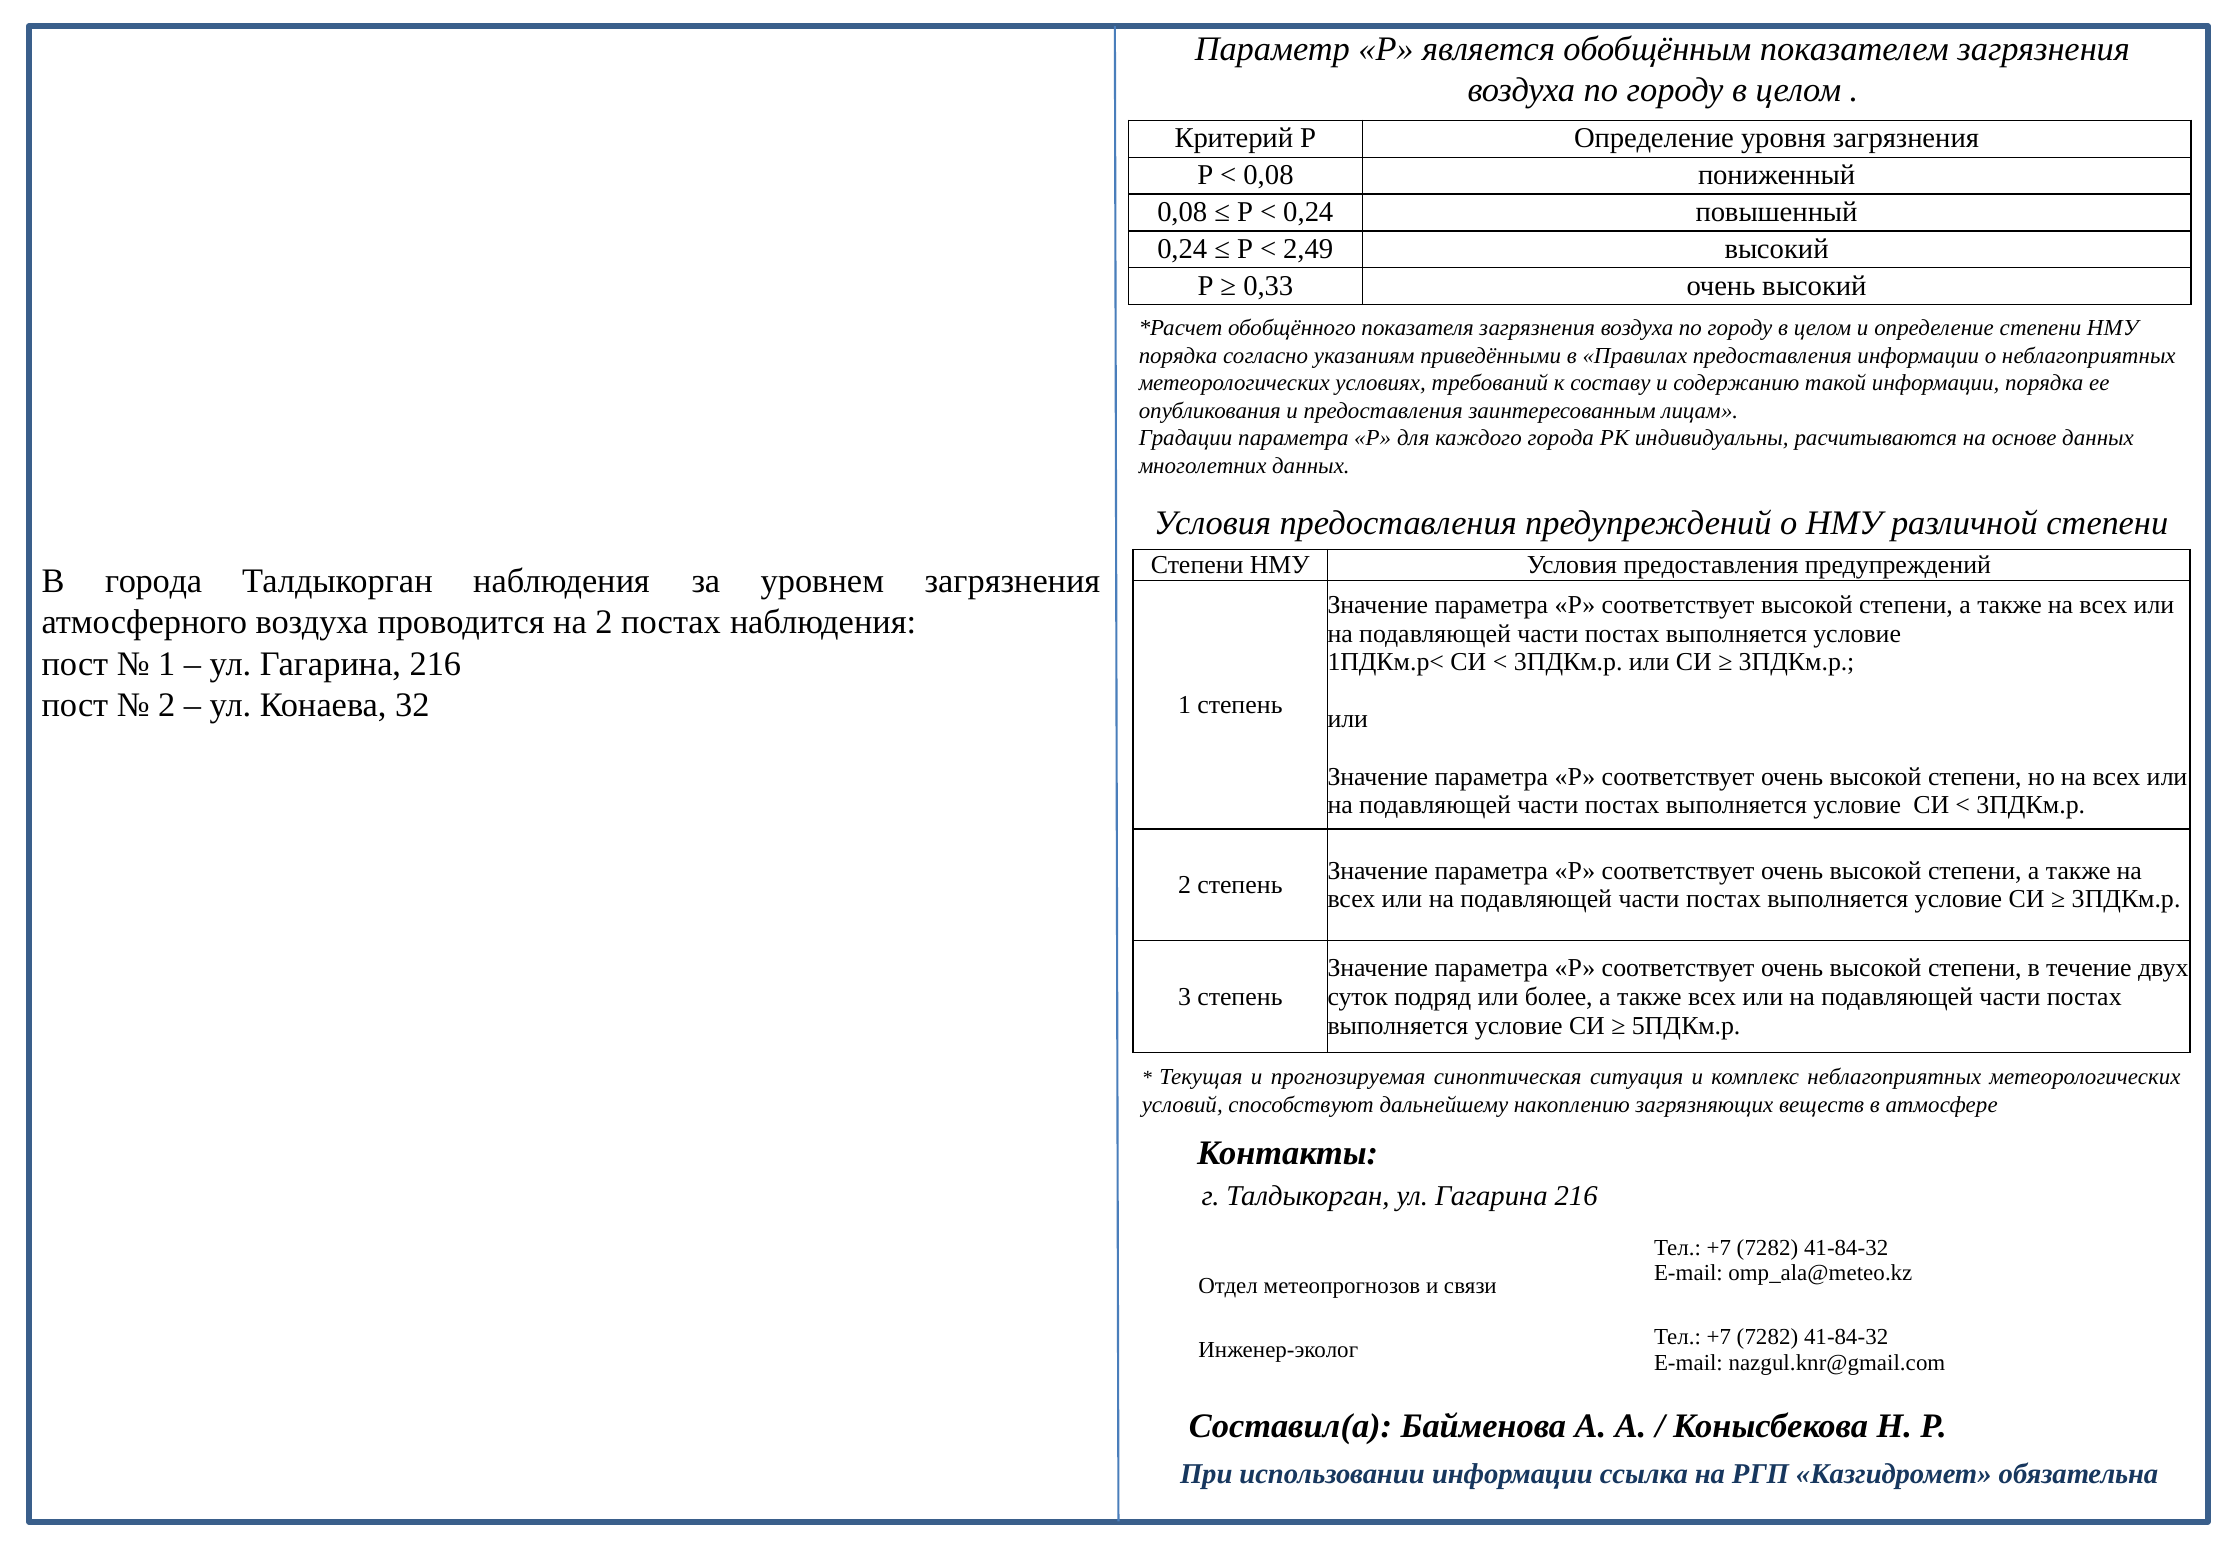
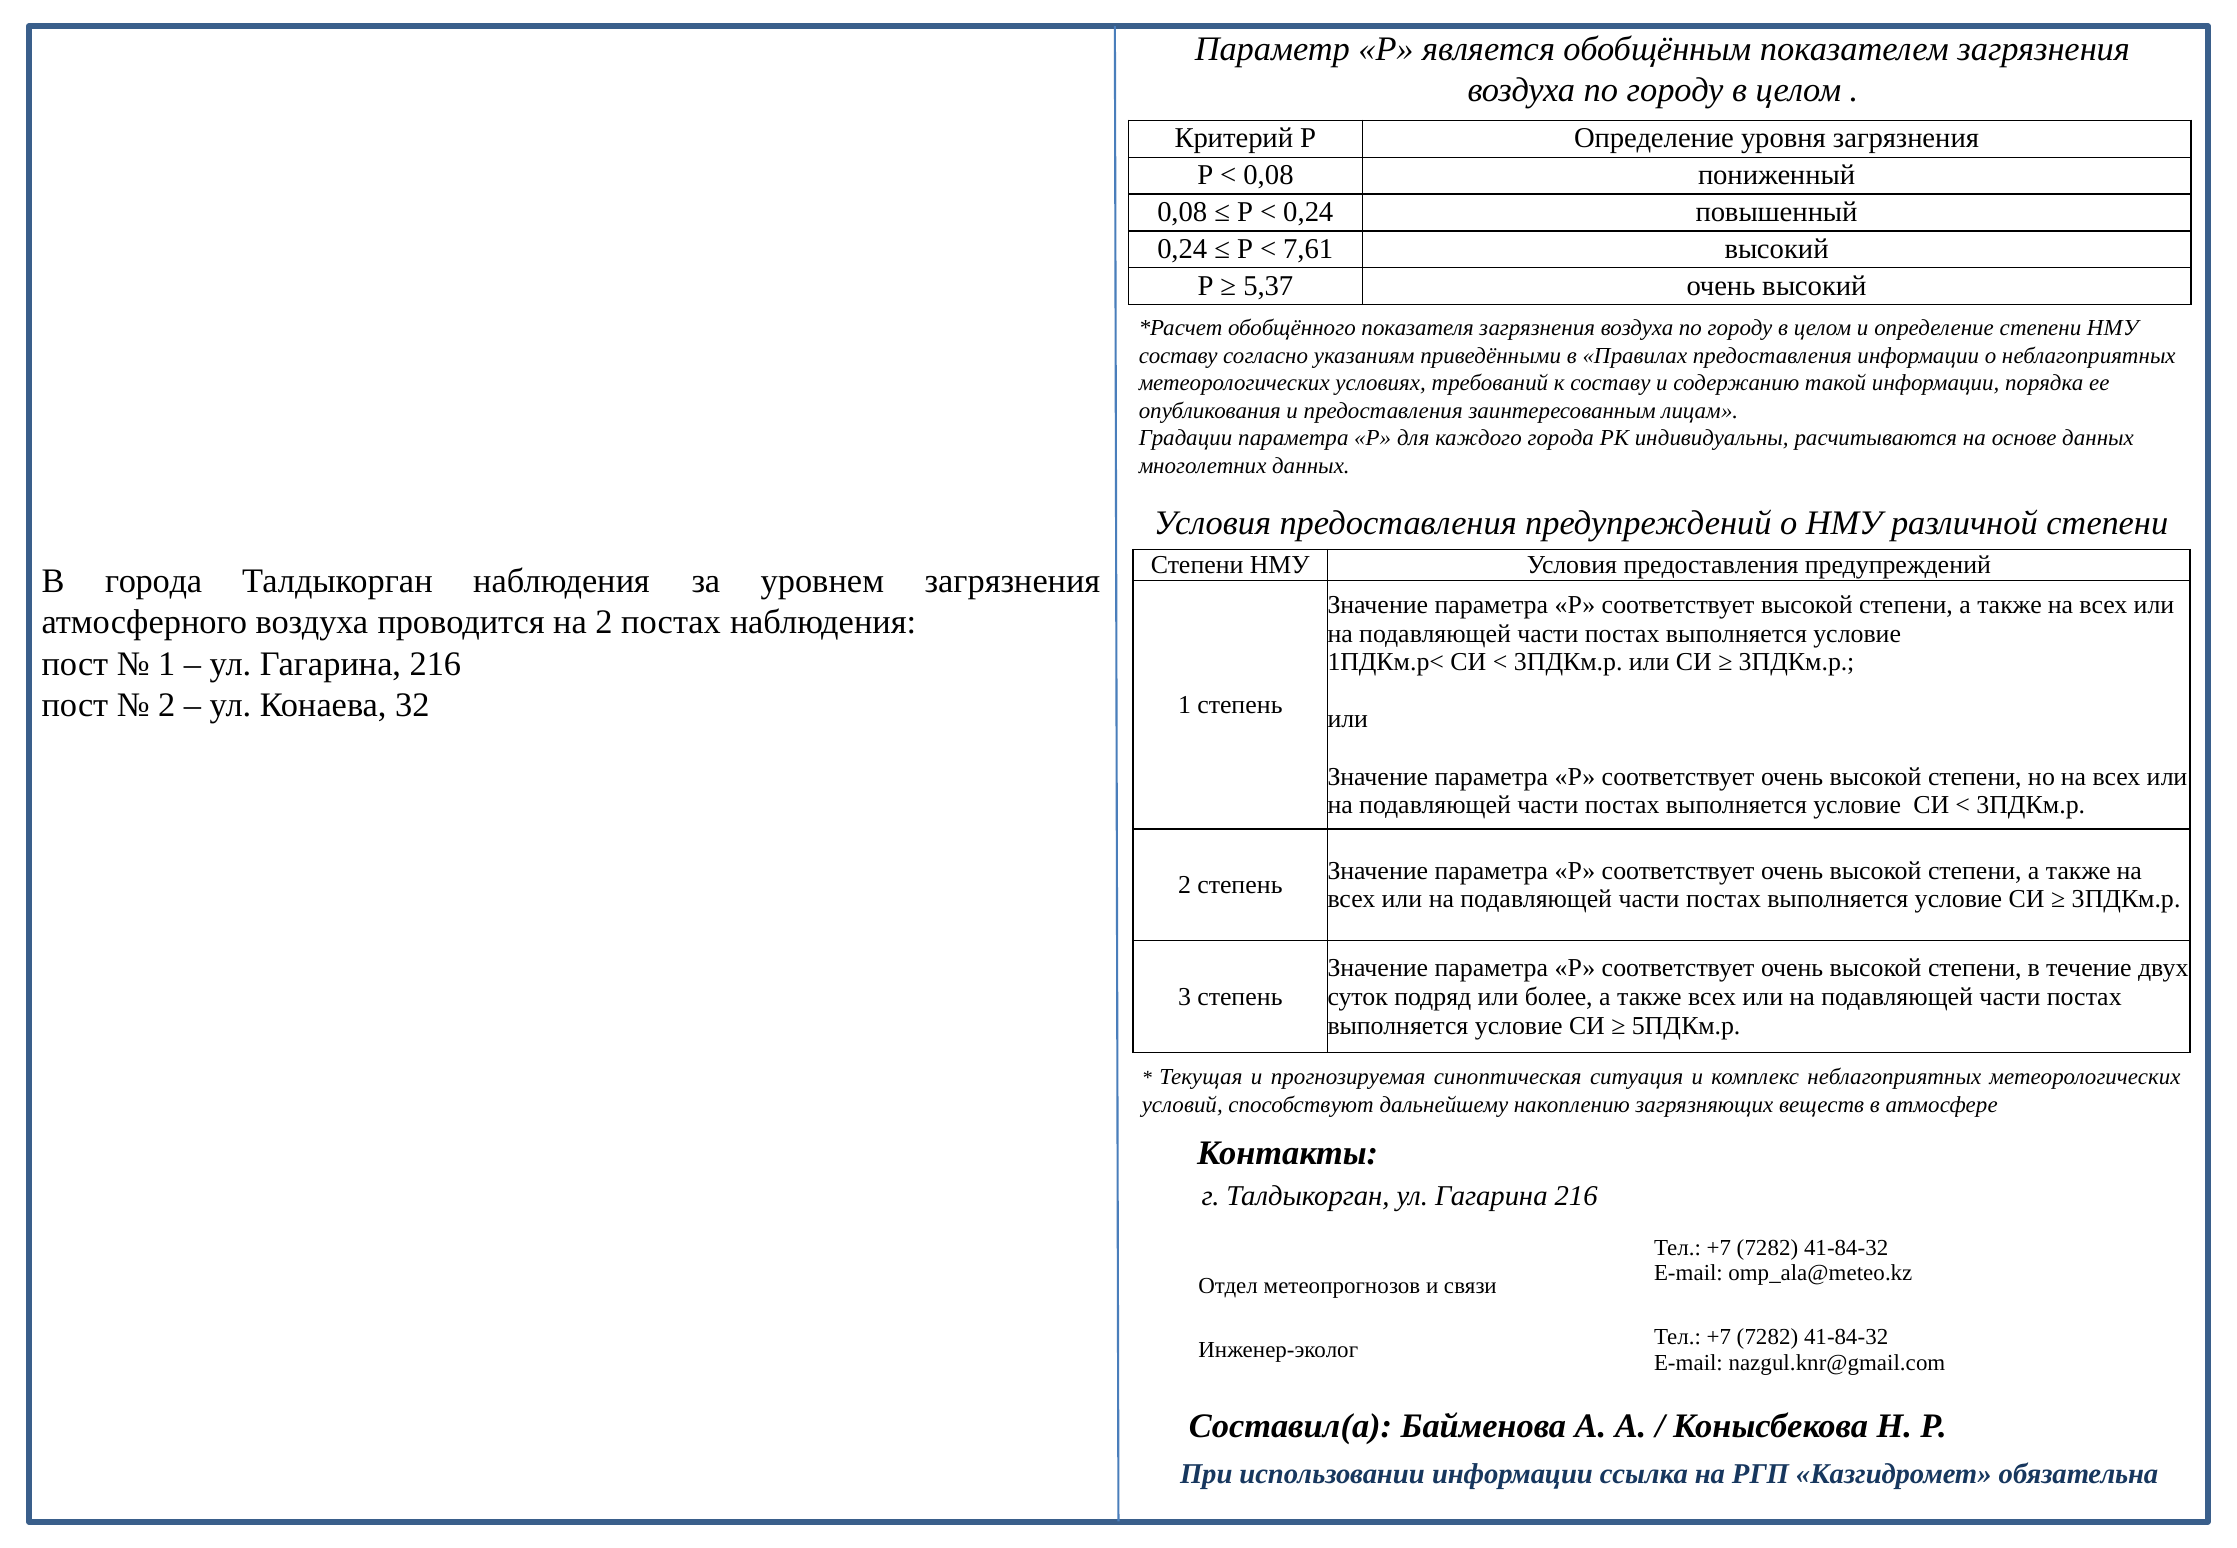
2,49: 2,49 -> 7,61
0,33: 0,33 -> 5,37
порядка at (1178, 356): порядка -> составу
